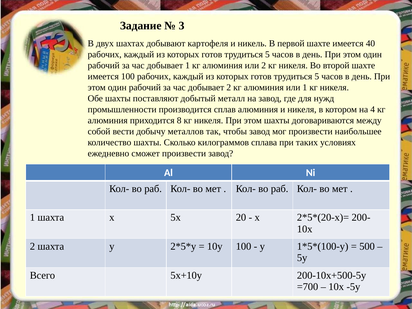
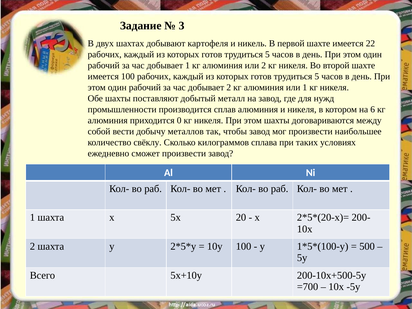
40: 40 -> 22
4: 4 -> 6
8: 8 -> 0
количество шахты: шахты -> свёклу
